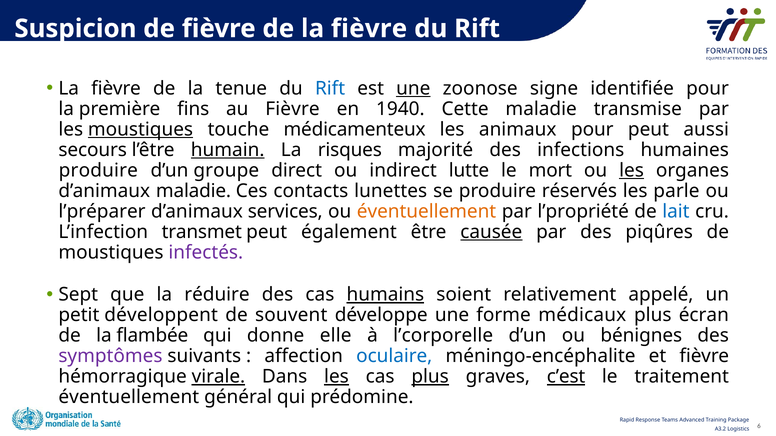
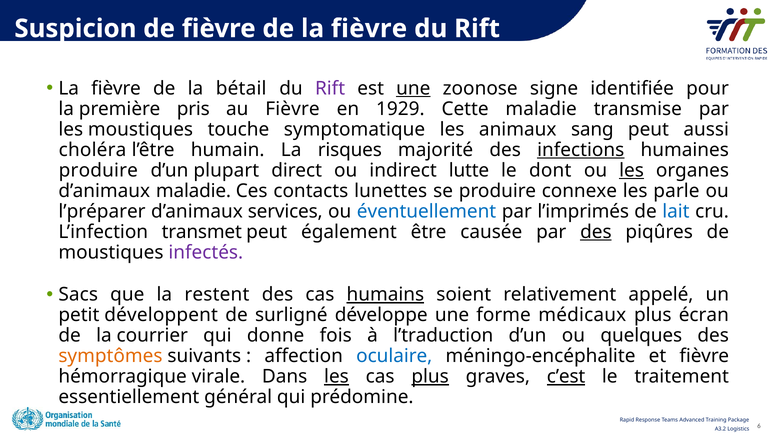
tenue: tenue -> bétail
Rift at (330, 88) colour: blue -> purple
fins: fins -> pris
1940: 1940 -> 1929
moustiques at (141, 130) underline: present -> none
médicamenteux: médicamenteux -> symptomatique
animaux pour: pour -> sang
secours: secours -> choléra
humain underline: present -> none
infections underline: none -> present
groupe: groupe -> plupart
mort: mort -> dont
réservés: réservés -> connexe
éventuellement at (427, 212) colour: orange -> blue
l’propriété: l’propriété -> l’imprimés
causée underline: present -> none
des at (596, 232) underline: none -> present
Sept: Sept -> Sacs
réduire: réduire -> restent
souvent: souvent -> surligné
flambée: flambée -> courrier
elle: elle -> fois
l’corporelle: l’corporelle -> l’traduction
bénignes: bénignes -> quelques
symptômes colour: purple -> orange
virale underline: present -> none
éventuellement at (129, 398): éventuellement -> essentiellement
